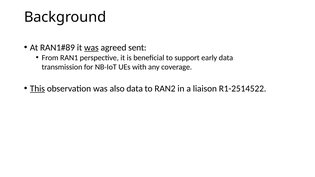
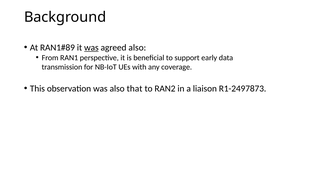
agreed sent: sent -> also
This underline: present -> none
also data: data -> that
R1-2514522: R1-2514522 -> R1-2497873
